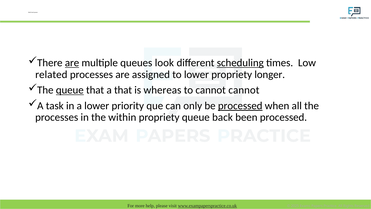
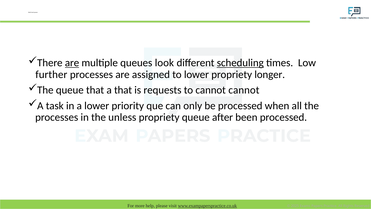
related: related -> further
queue at (70, 90) underline: present -> none
whereas: whereas -> requests
processed at (240, 106) underline: present -> none
within: within -> unless
back: back -> after
